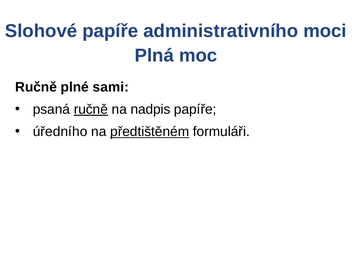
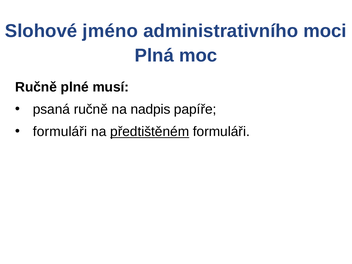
Slohové papíře: papíře -> jméno
sami: sami -> musí
ručně at (91, 109) underline: present -> none
úředního at (60, 132): úředního -> formuláři
